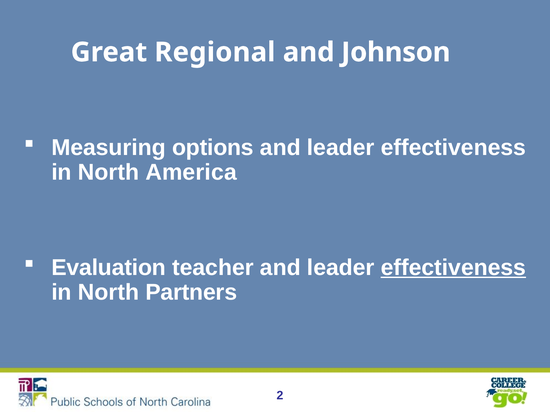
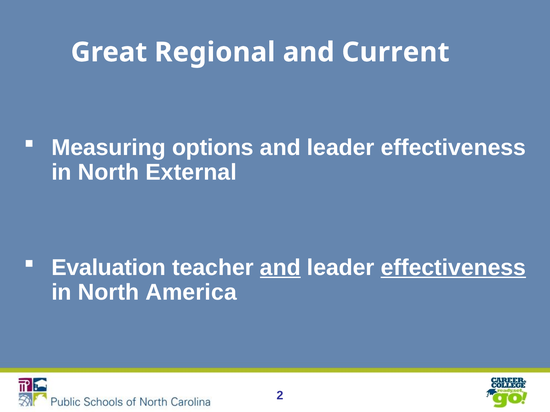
Johnson: Johnson -> Current
America: America -> External
and at (280, 268) underline: none -> present
Partners: Partners -> America
